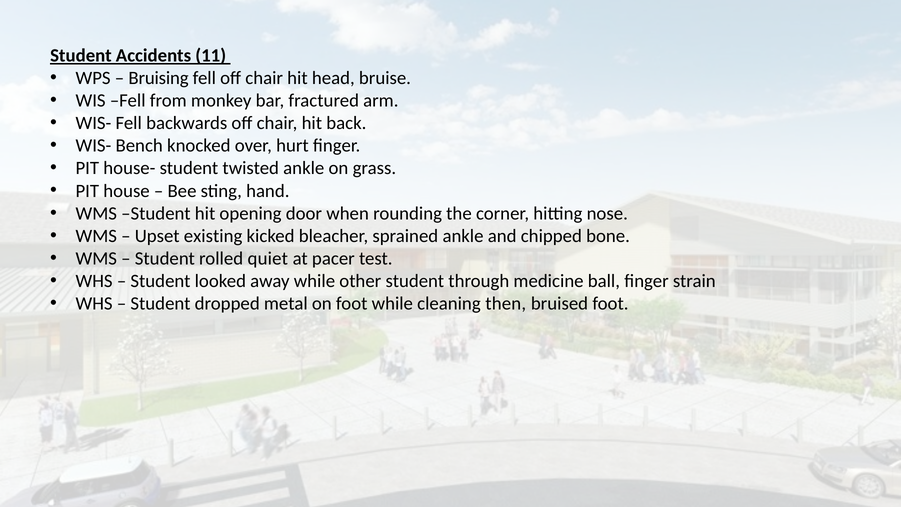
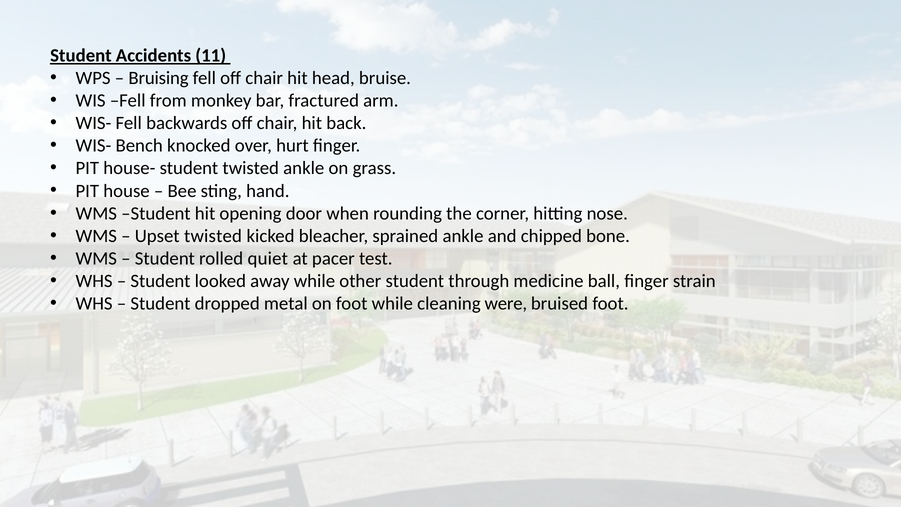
Upset existing: existing -> twisted
then: then -> were
